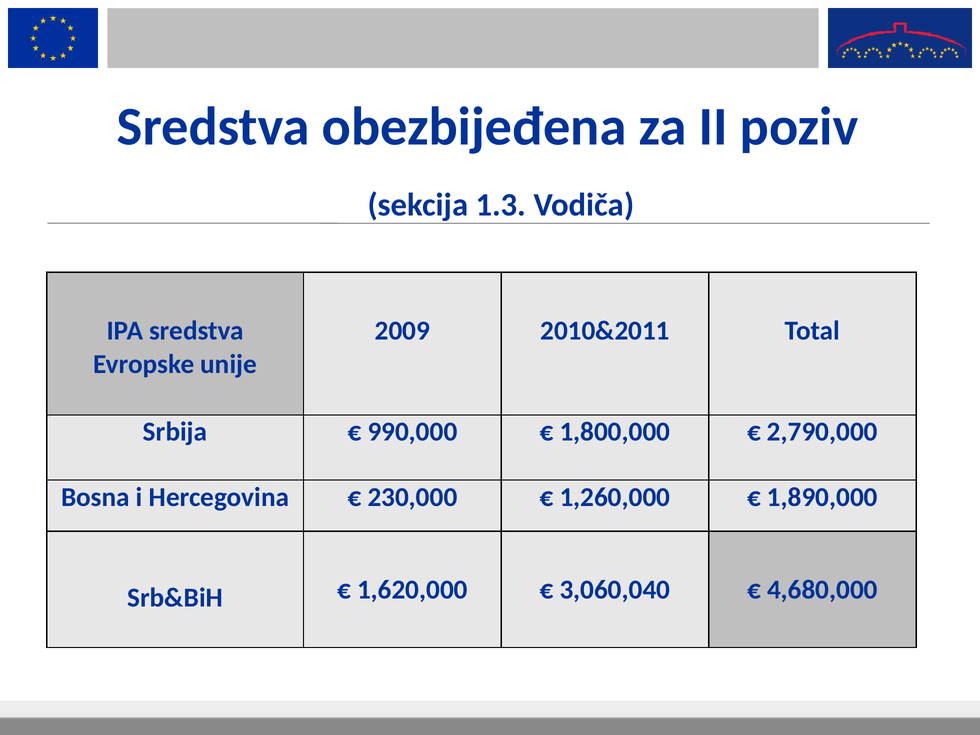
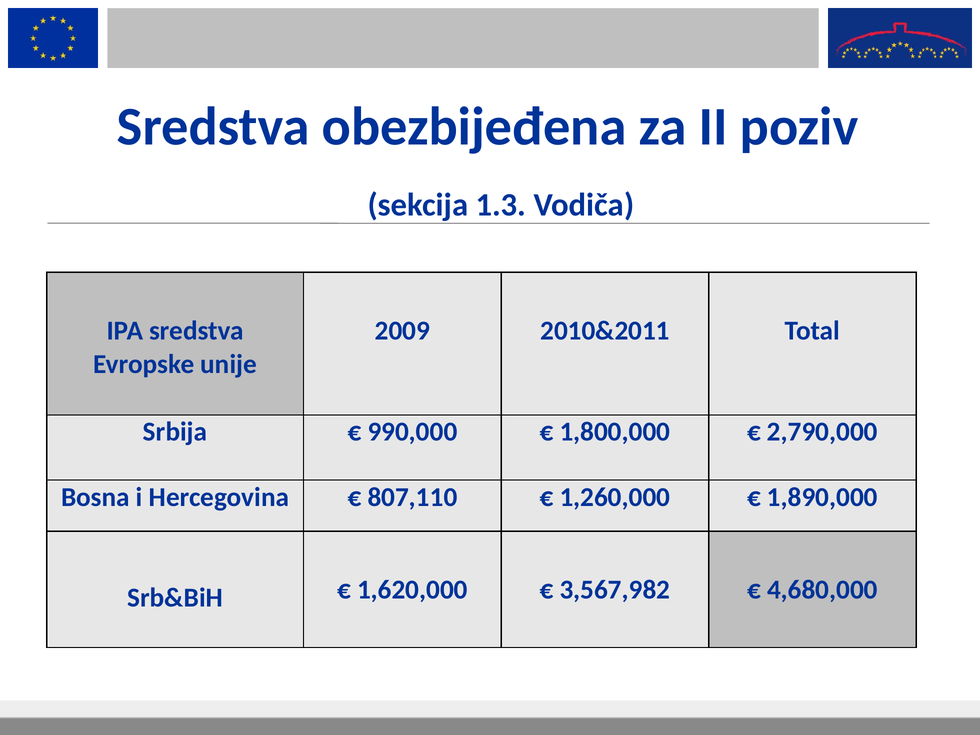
230,000: 230,000 -> 807,110
3,060,040: 3,060,040 -> 3,567,982
